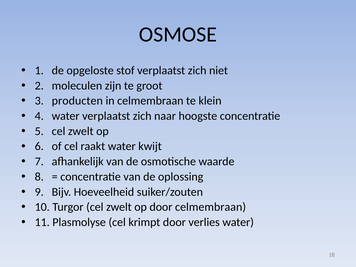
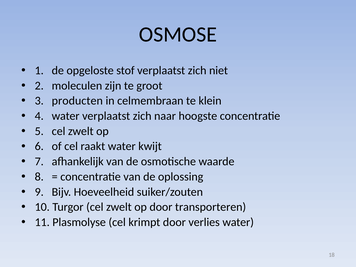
door celmembraan: celmembraan -> transporteren
